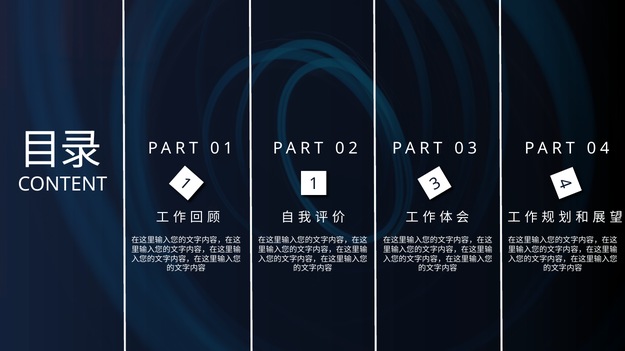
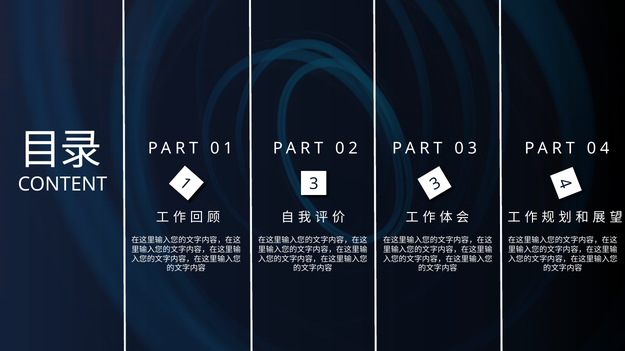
1 1: 1 -> 3
